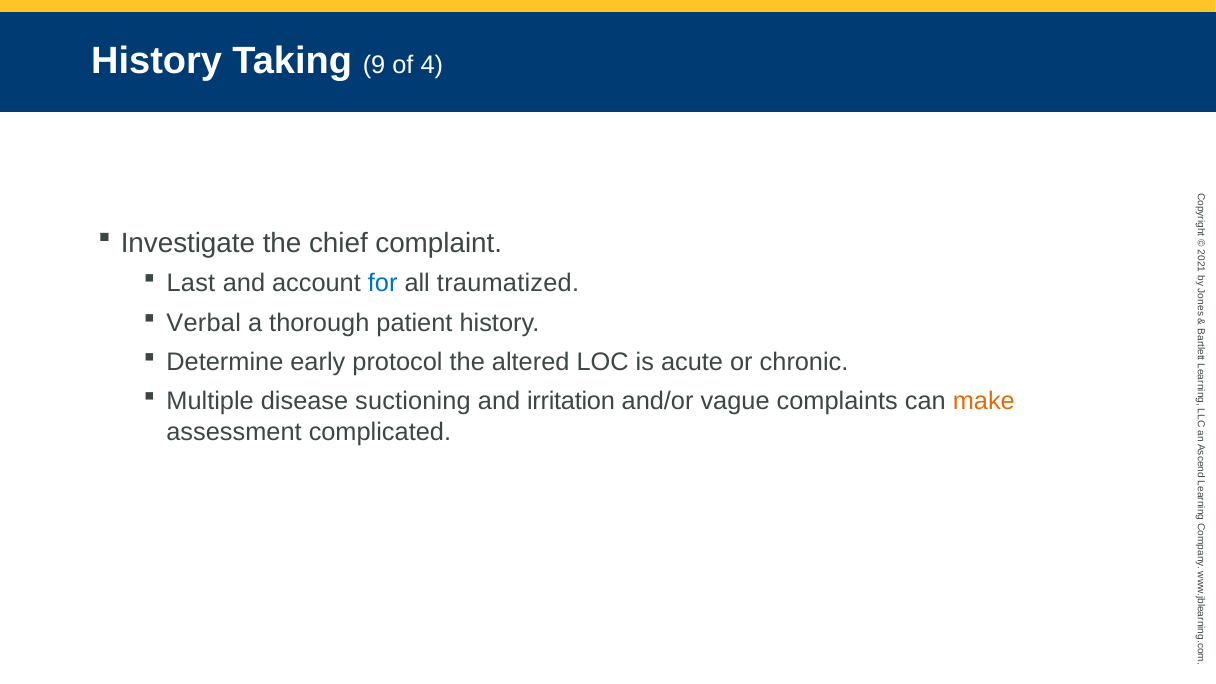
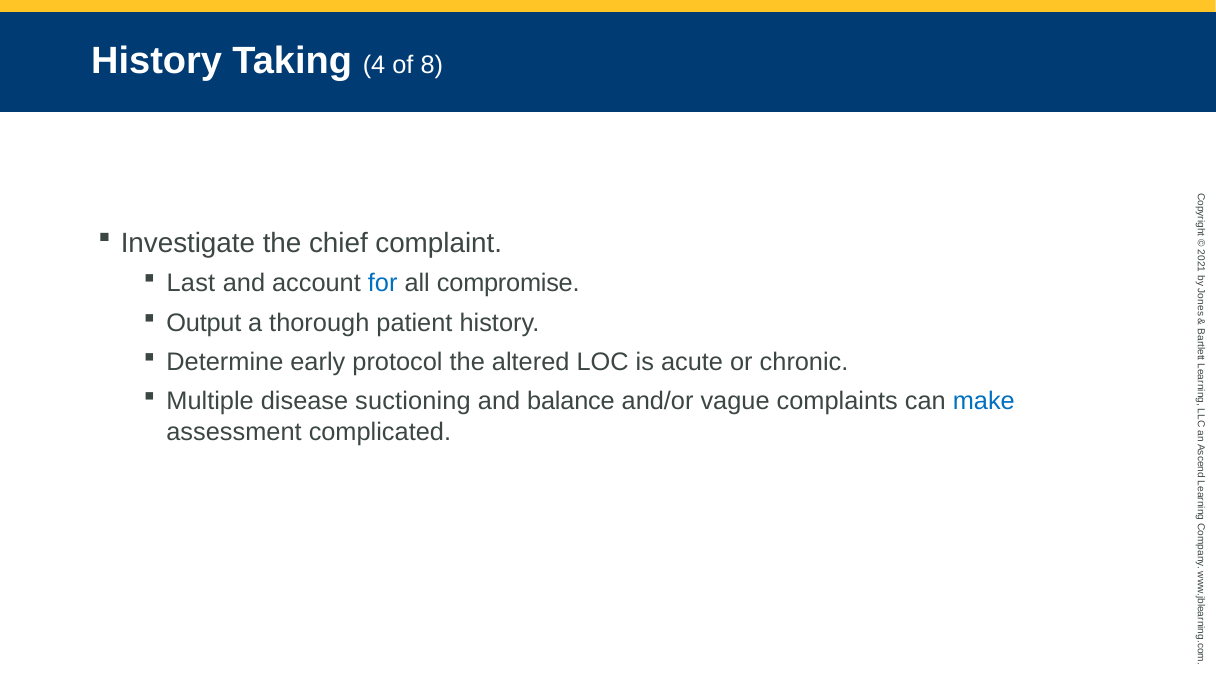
9: 9 -> 4
4: 4 -> 8
traumatized: traumatized -> compromise
Verbal: Verbal -> Output
irritation: irritation -> balance
make colour: orange -> blue
